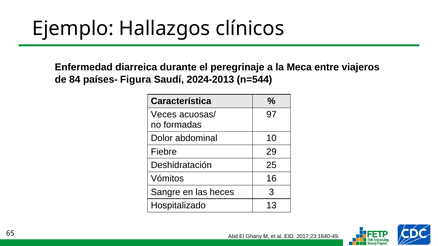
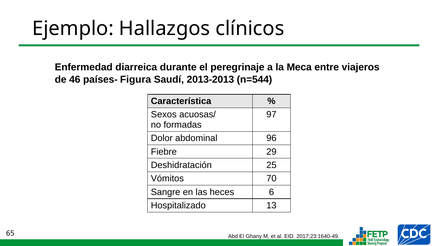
84: 84 -> 46
2024-2013: 2024-2013 -> 2013-2013
Veces: Veces -> Sexos
10: 10 -> 96
16: 16 -> 70
3: 3 -> 6
